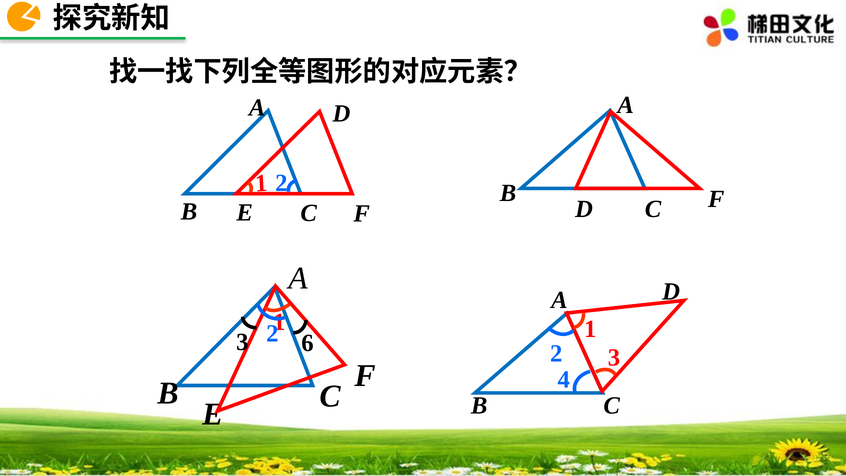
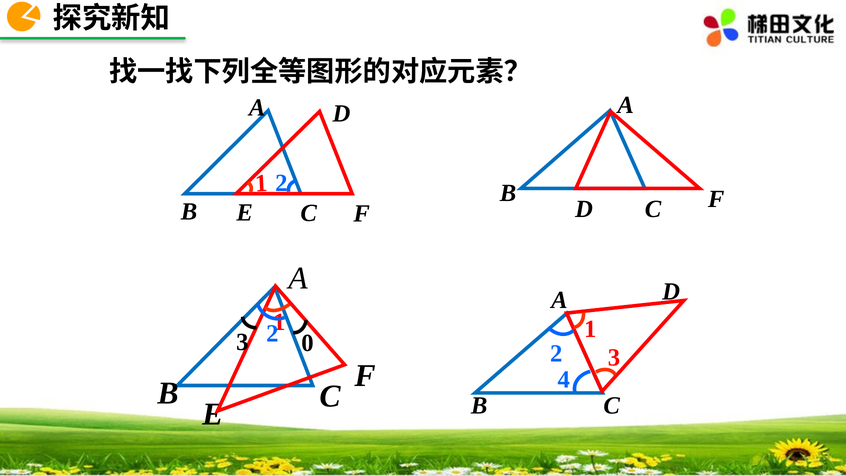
6: 6 -> 0
